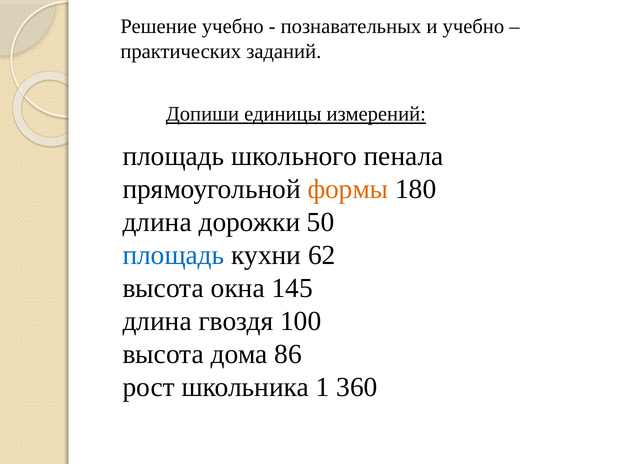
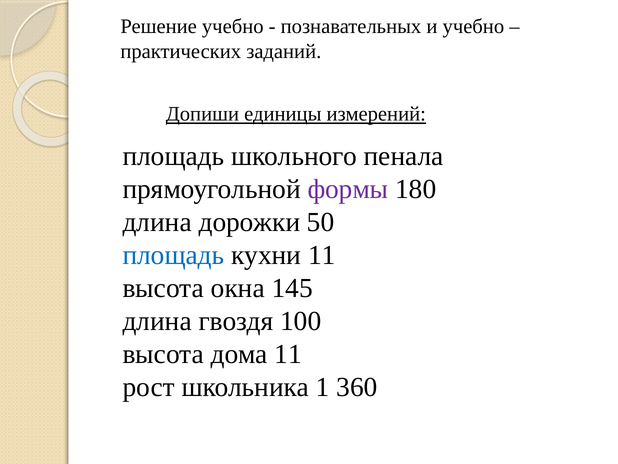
формы colour: orange -> purple
кухни 62: 62 -> 11
дома 86: 86 -> 11
